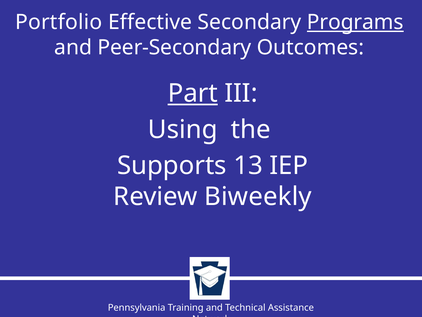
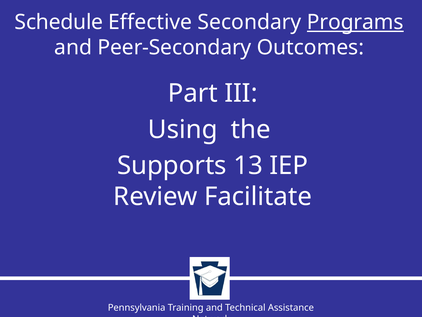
Portfolio: Portfolio -> Schedule
Part underline: present -> none
Biweekly: Biweekly -> Facilitate
